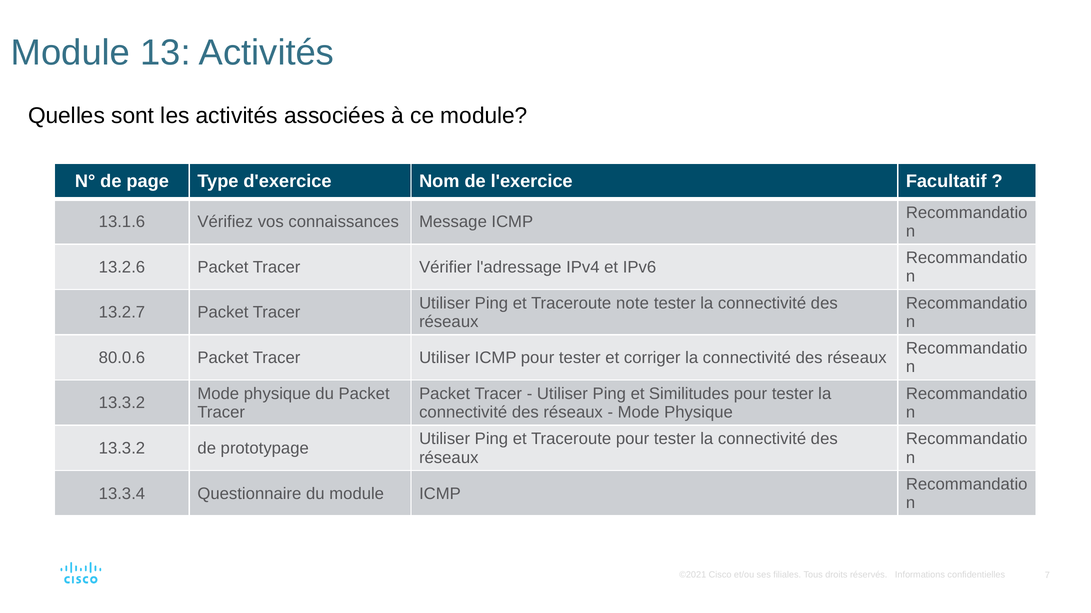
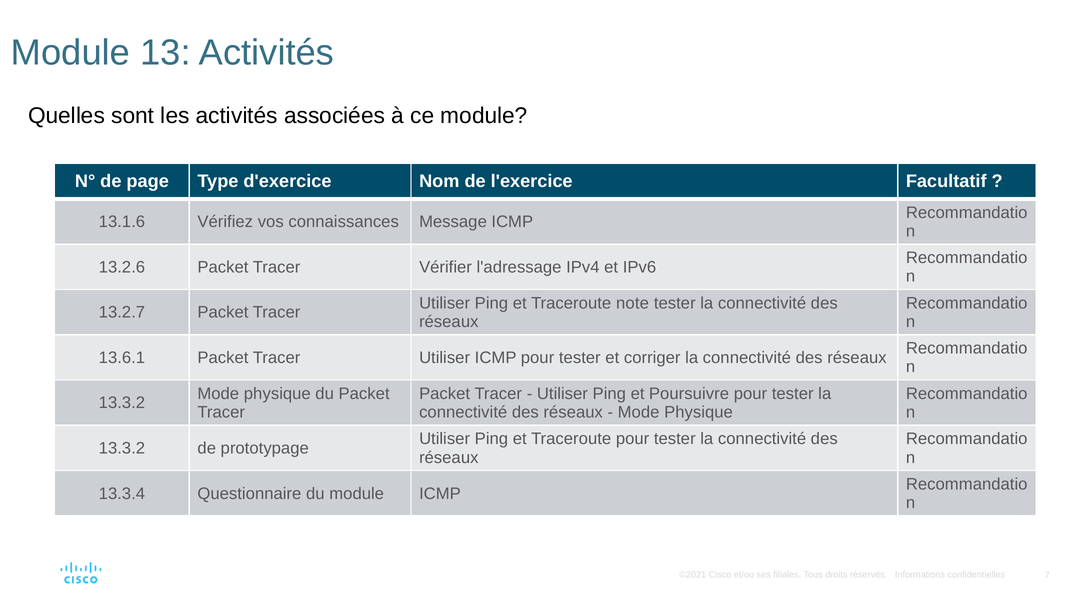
80.0.6: 80.0.6 -> 13.6.1
Similitudes: Similitudes -> Poursuivre
